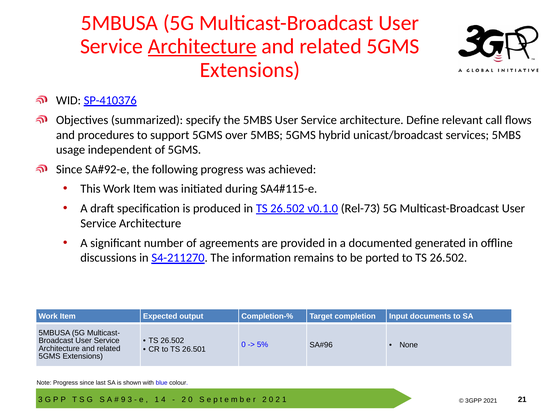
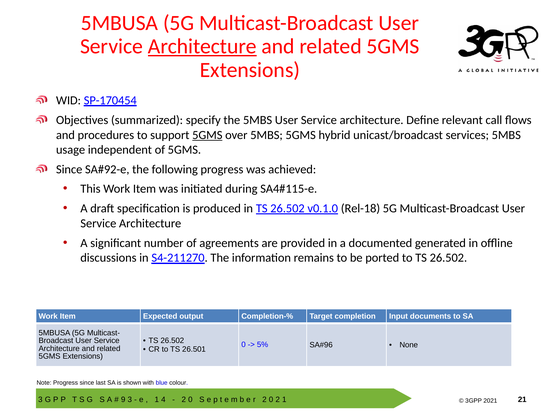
SP-410376: SP-410376 -> SP-170454
5GMS at (207, 135) underline: none -> present
Rel-73: Rel-73 -> Rel-18
